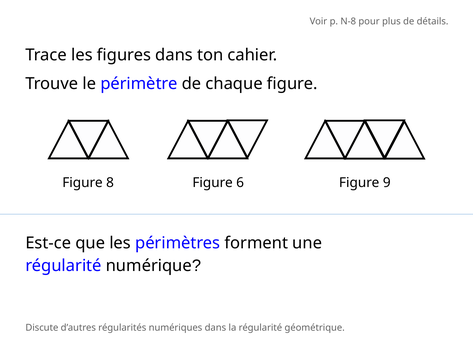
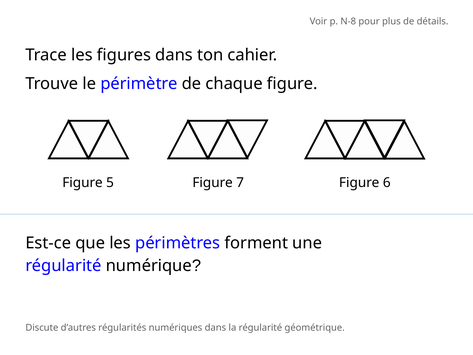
8: 8 -> 5
6: 6 -> 7
9: 9 -> 6
